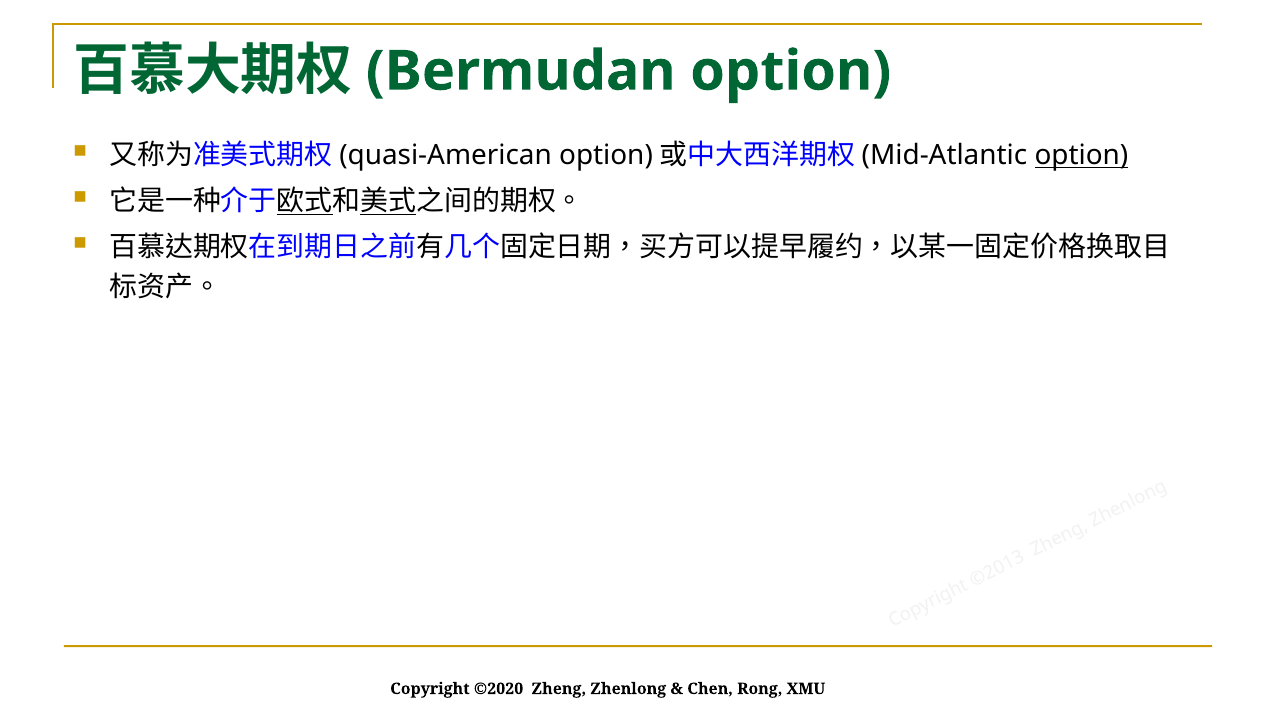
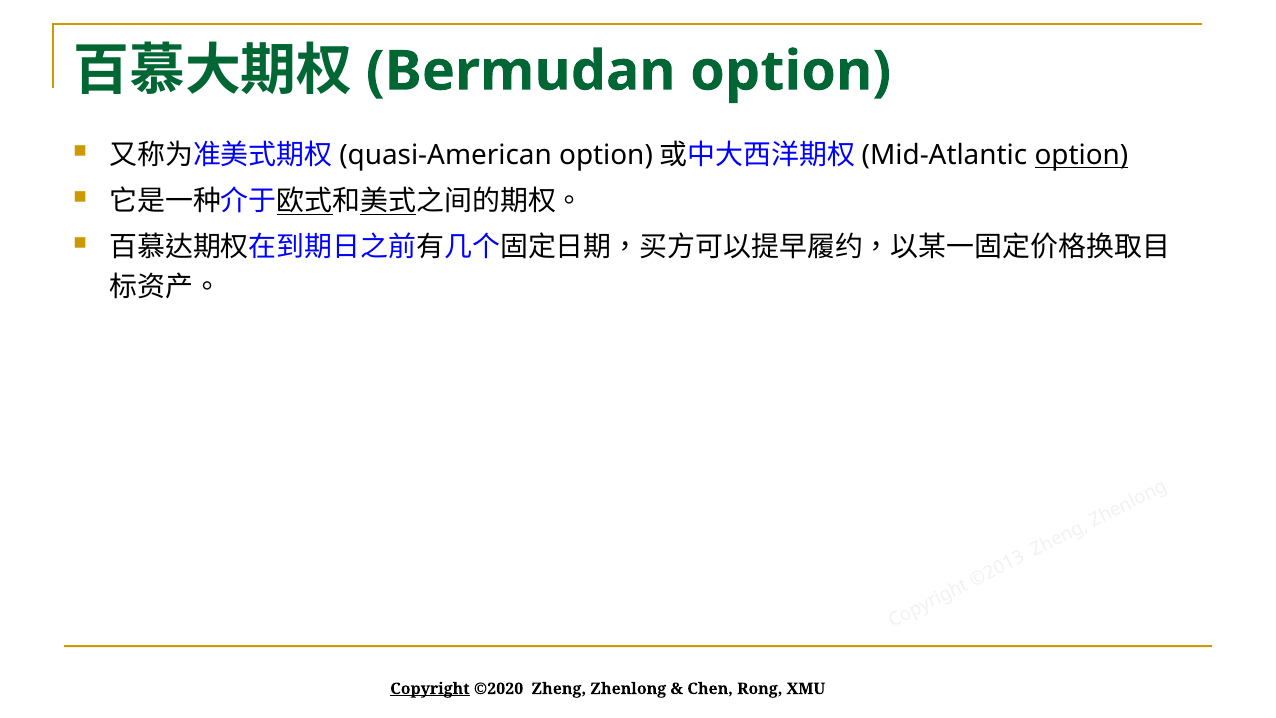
Copyright underline: none -> present
